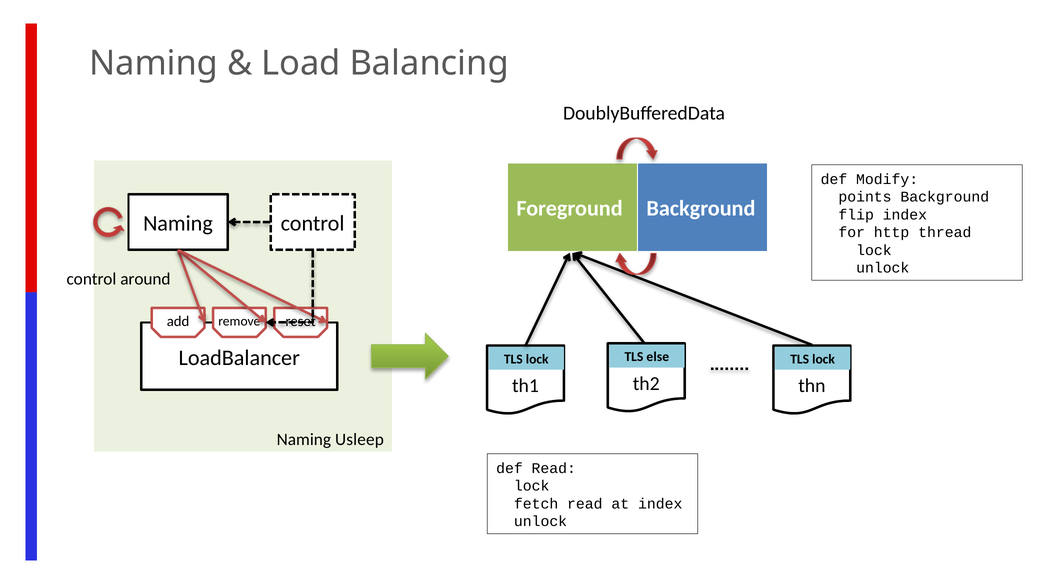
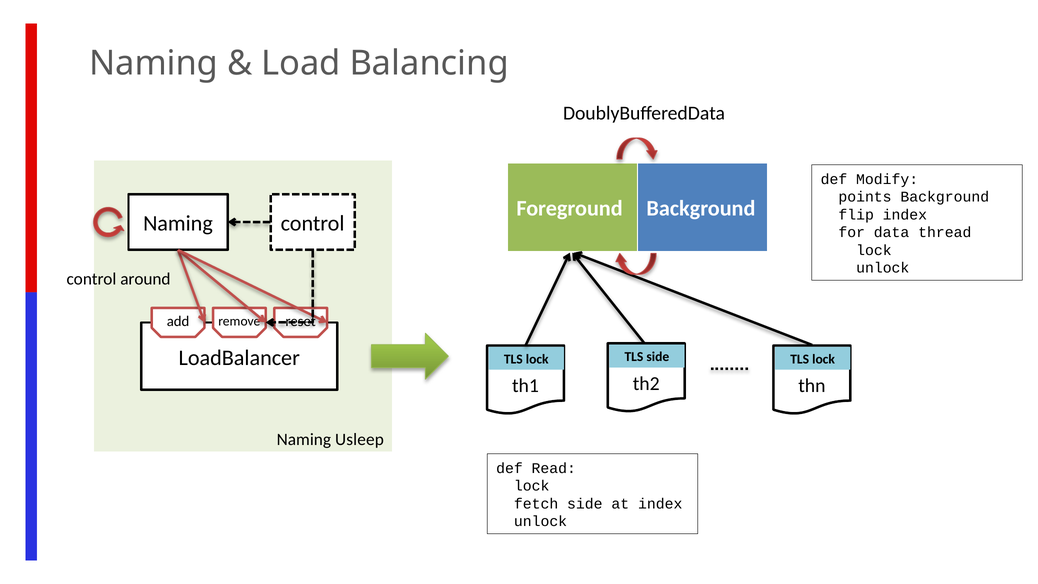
http: http -> data
TLS else: else -> side
fetch read: read -> side
